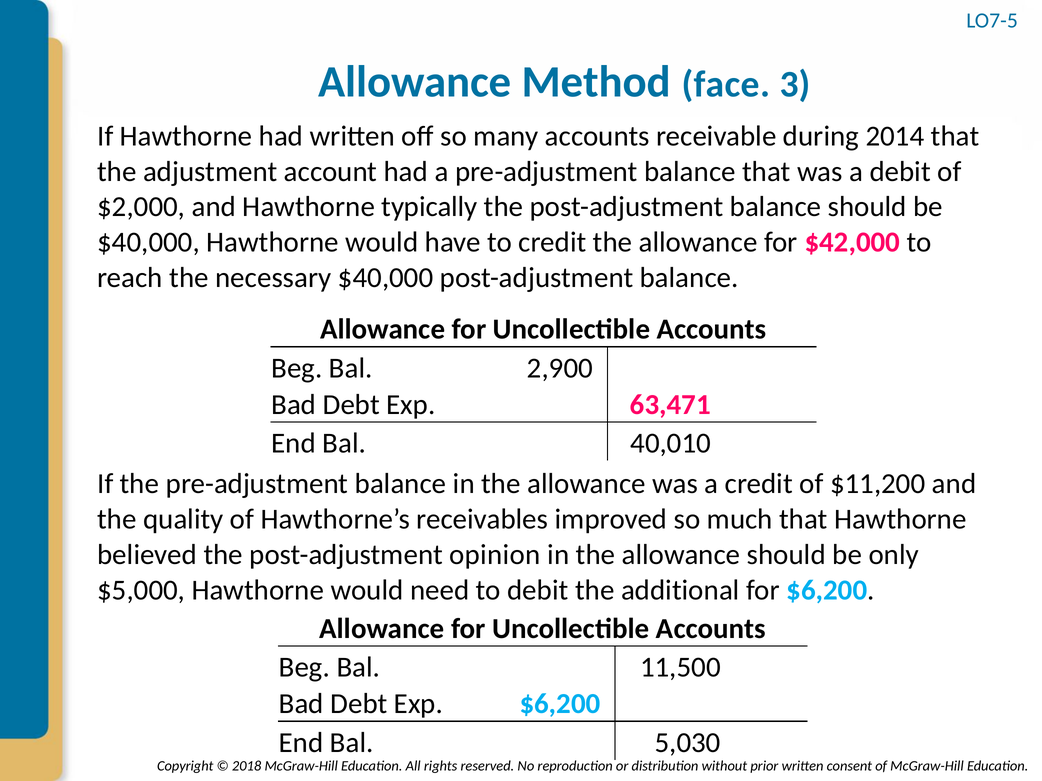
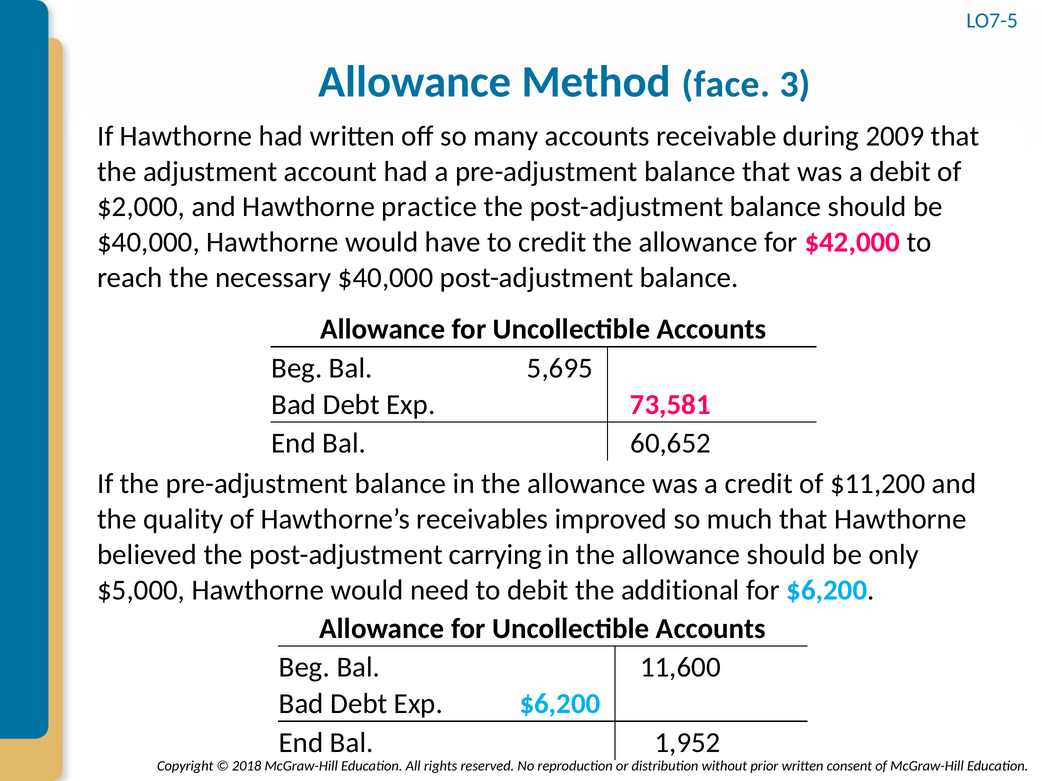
2014: 2014 -> 2009
typically: typically -> practice
2,900: 2,900 -> 5,695
63,471: 63,471 -> 73,581
40,010: 40,010 -> 60,652
opinion: opinion -> carrying
11,500: 11,500 -> 11,600
5,030: 5,030 -> 1,952
